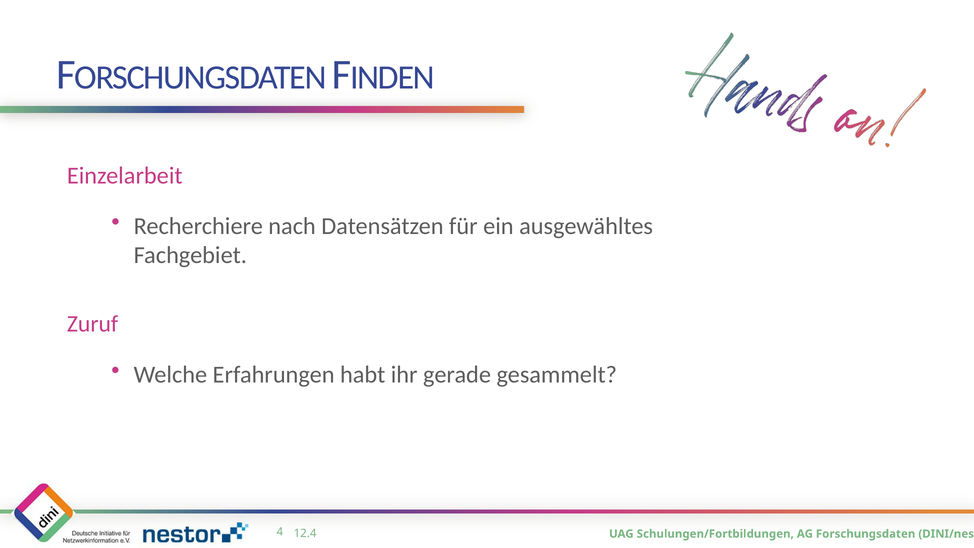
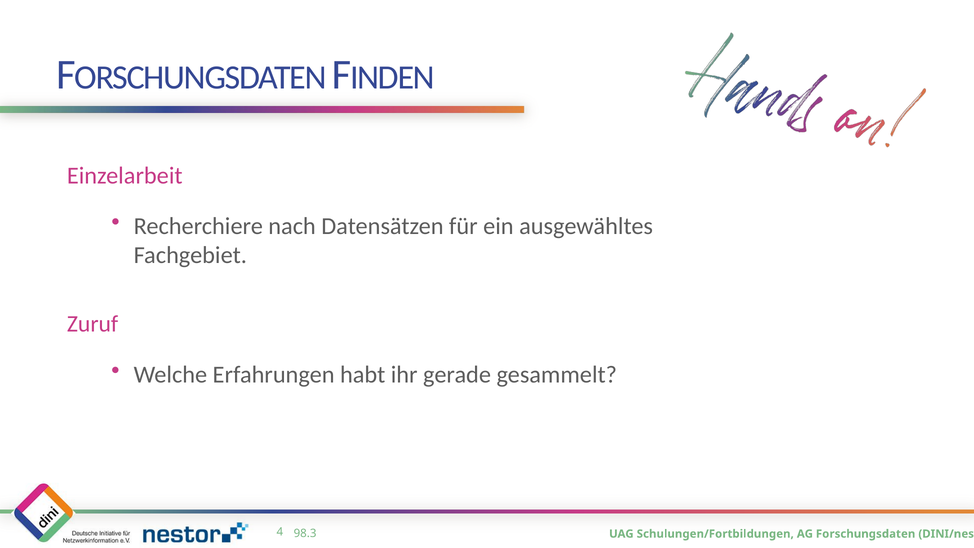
12.4: 12.4 -> 98.3
